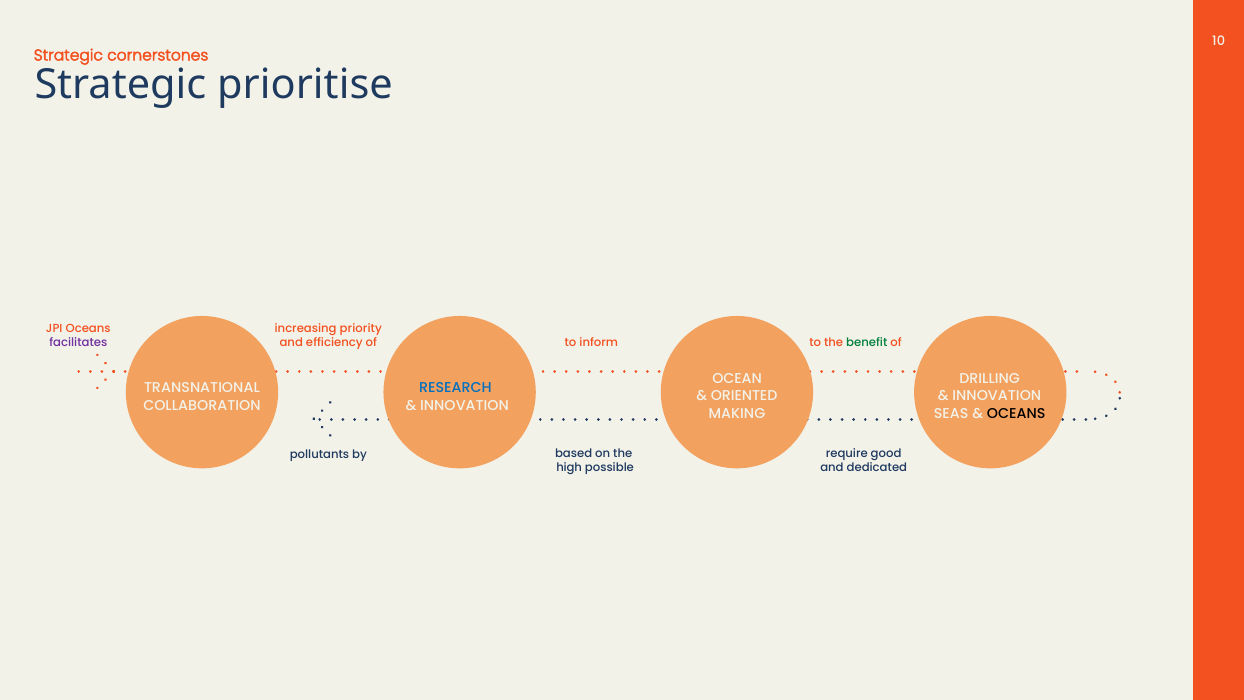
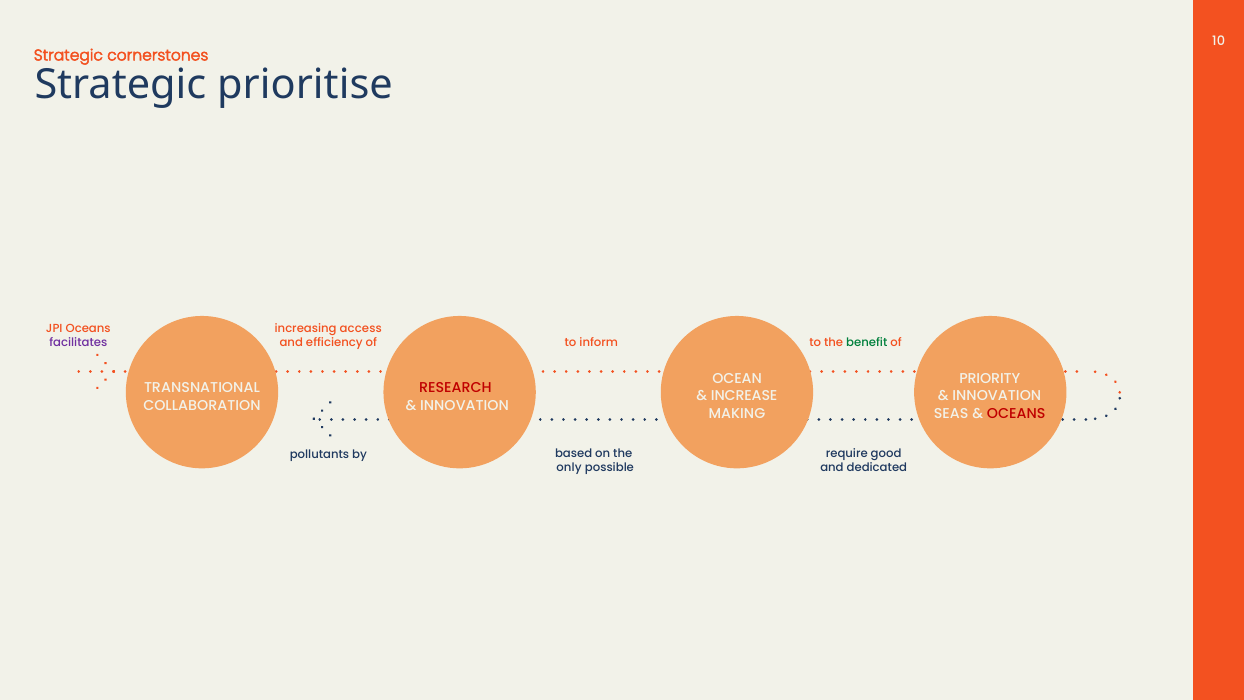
priority: priority -> access
DRILLING: DRILLING -> PRIORITY
RESEARCH colour: blue -> red
ORIENTED: ORIENTED -> INCREASE
OCEANS at (1016, 413) colour: black -> red
high: high -> only
